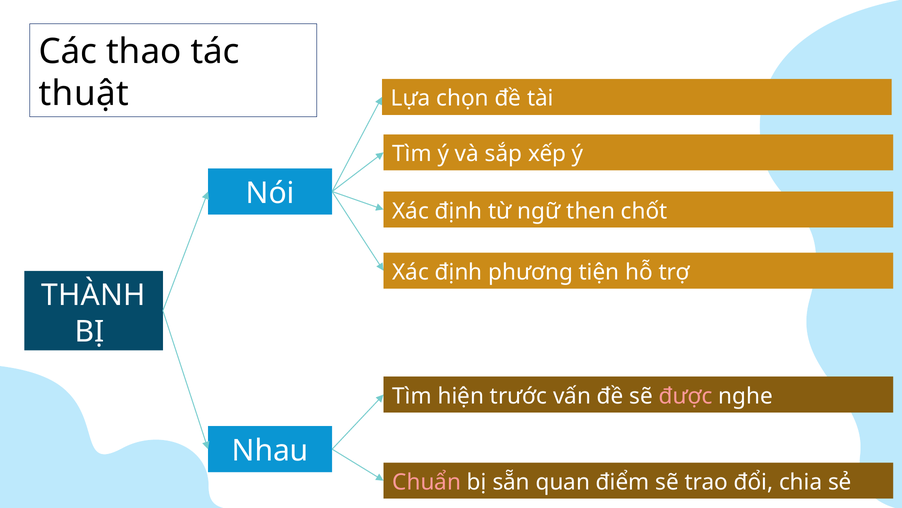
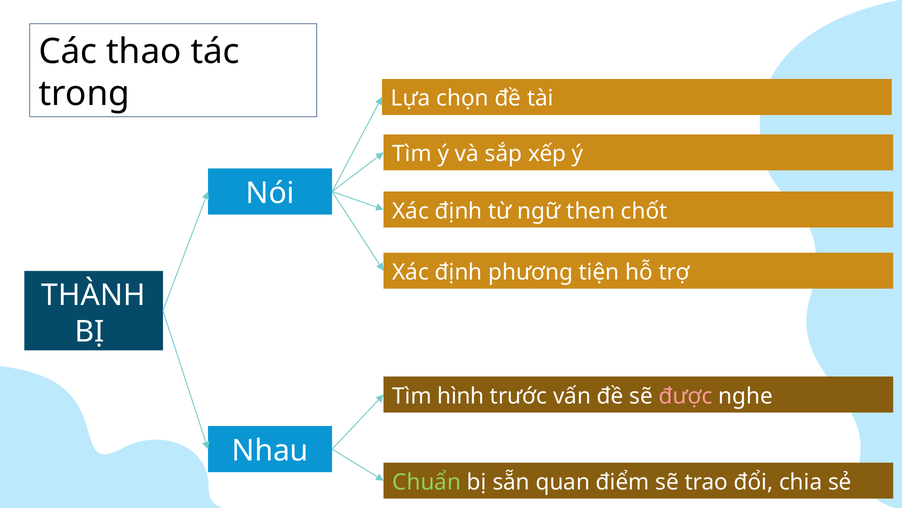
thuật: thuật -> trọng
hiện: hiện -> hình
Chuẩn colour: pink -> light green
